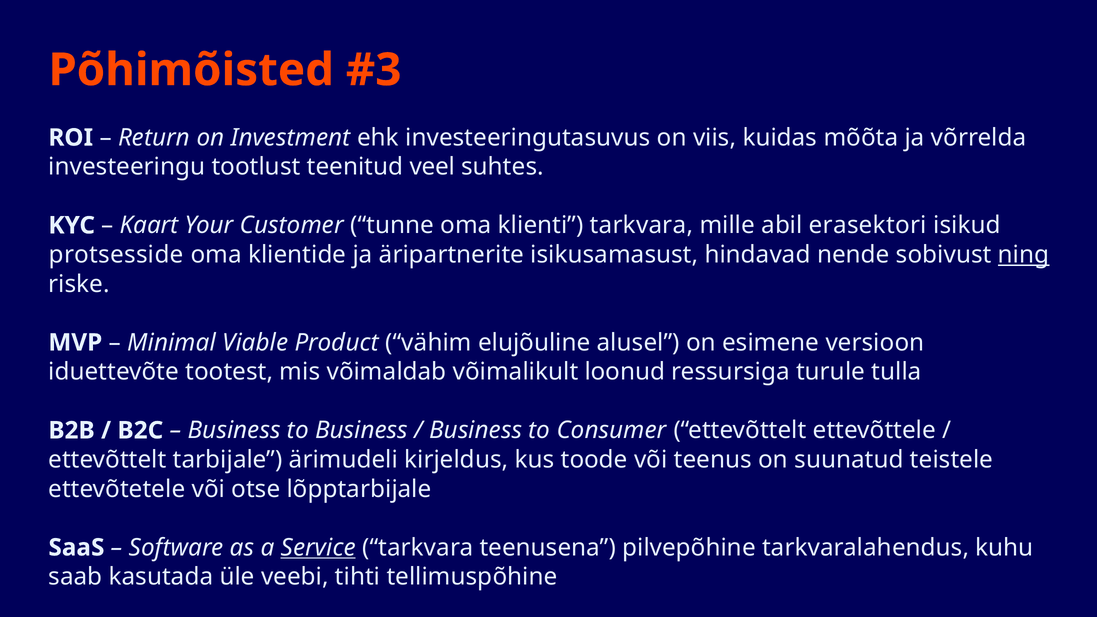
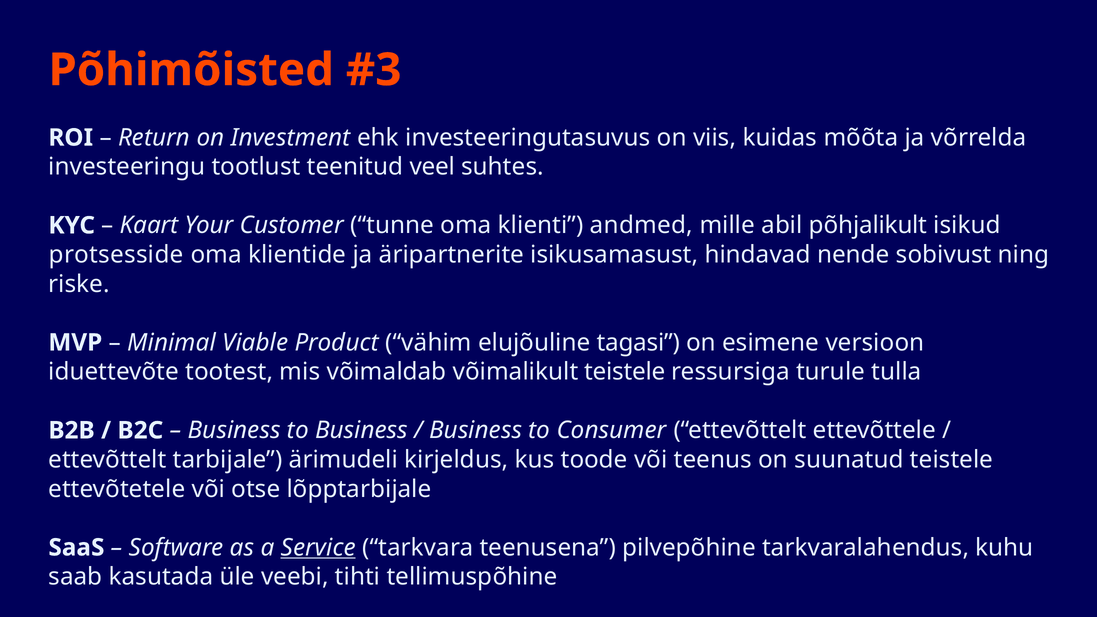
klienti tarkvara: tarkvara -> andmed
erasektori: erasektori -> põhjalikult
ning underline: present -> none
alusel: alusel -> tagasi
võimalikult loonud: loonud -> teistele
